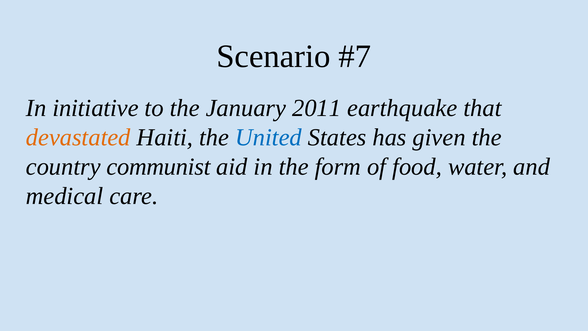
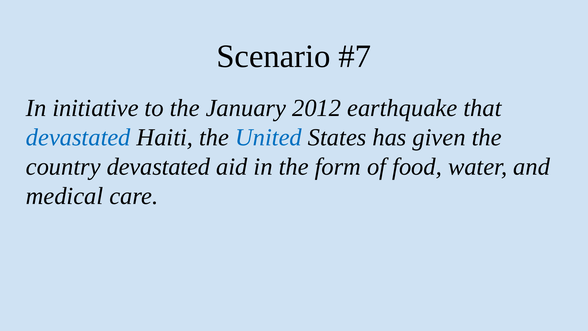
2011: 2011 -> 2012
devastated at (78, 137) colour: orange -> blue
country communist: communist -> devastated
